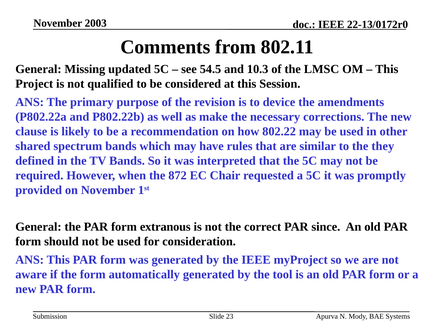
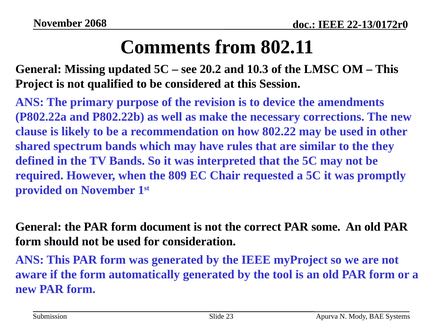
2003: 2003 -> 2068
54.5: 54.5 -> 20.2
872: 872 -> 809
extranous: extranous -> document
since: since -> some
